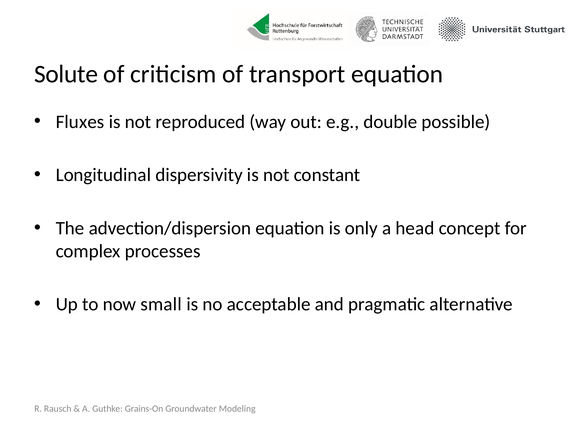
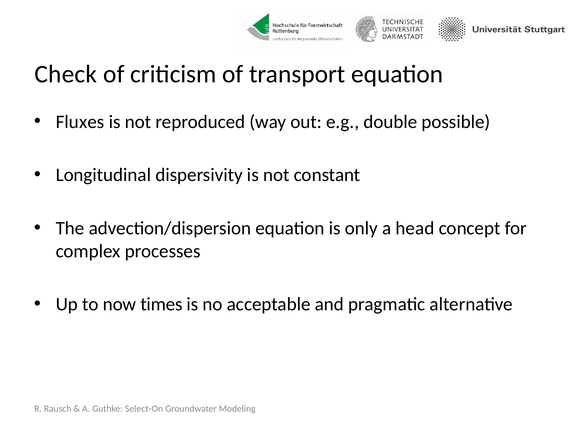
Solute: Solute -> Check
small: small -> times
Grains-On: Grains-On -> Select-On
